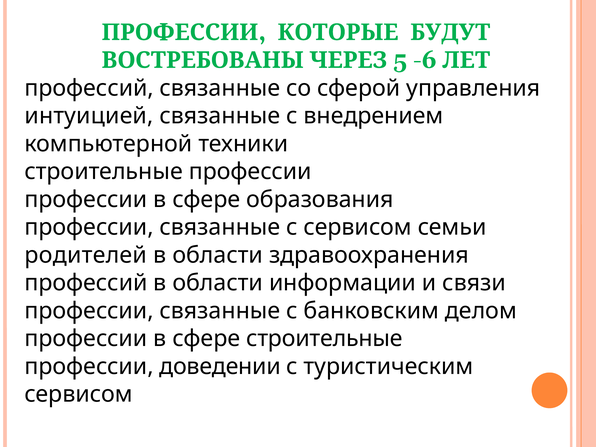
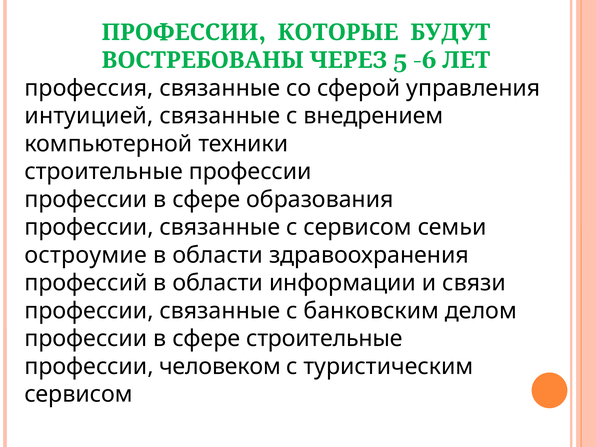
профессий at (89, 88): профессий -> профессия
родителей: родителей -> остроумие
доведении: доведении -> человеком
